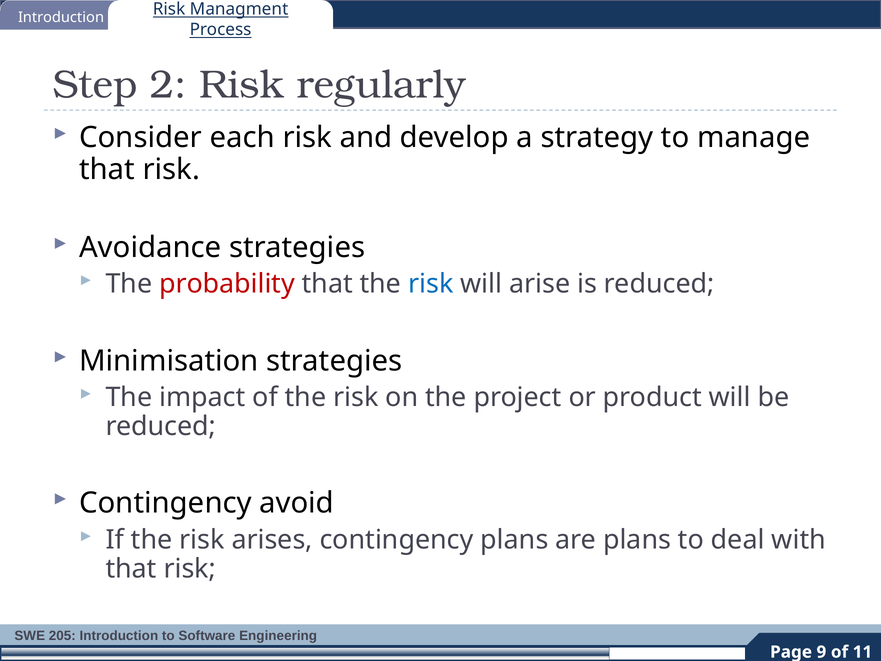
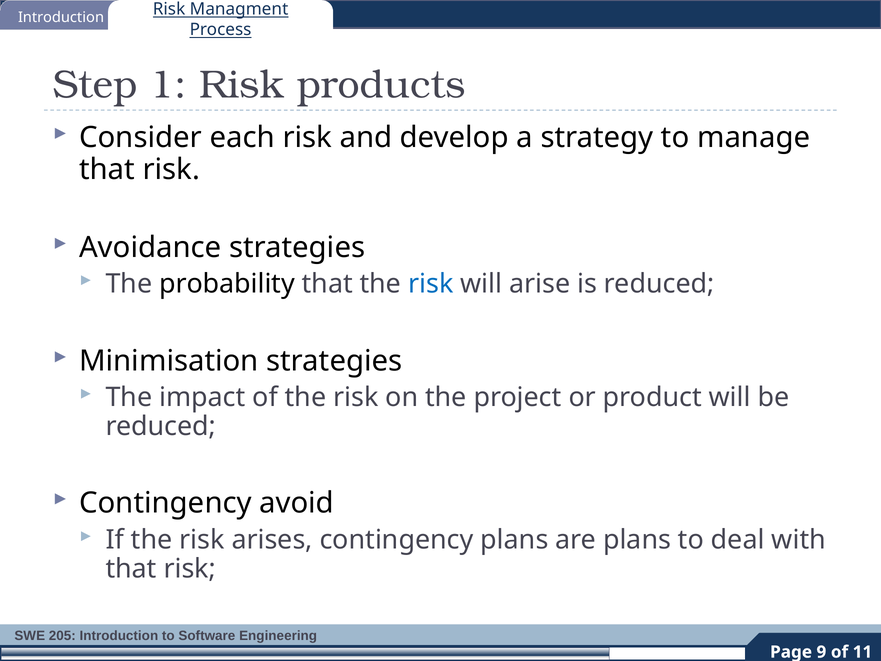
2: 2 -> 1
regularly: regularly -> products
probability colour: red -> black
